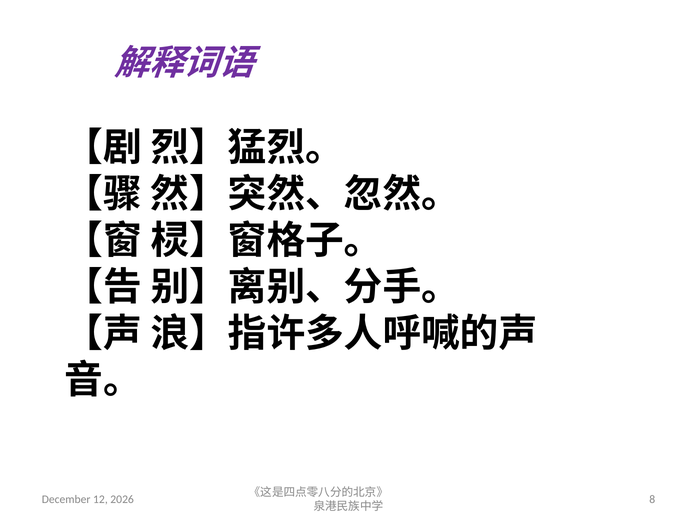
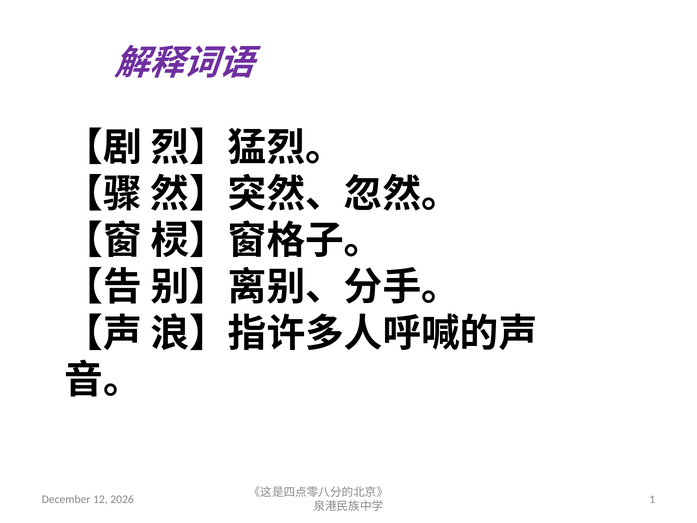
8: 8 -> 1
